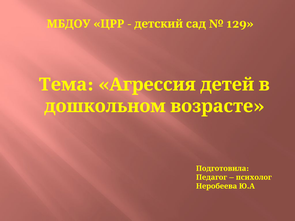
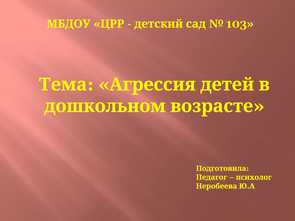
129: 129 -> 103
